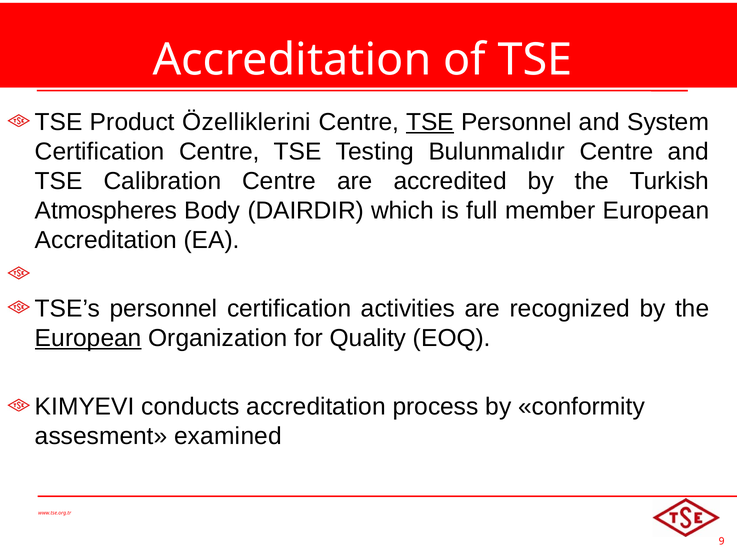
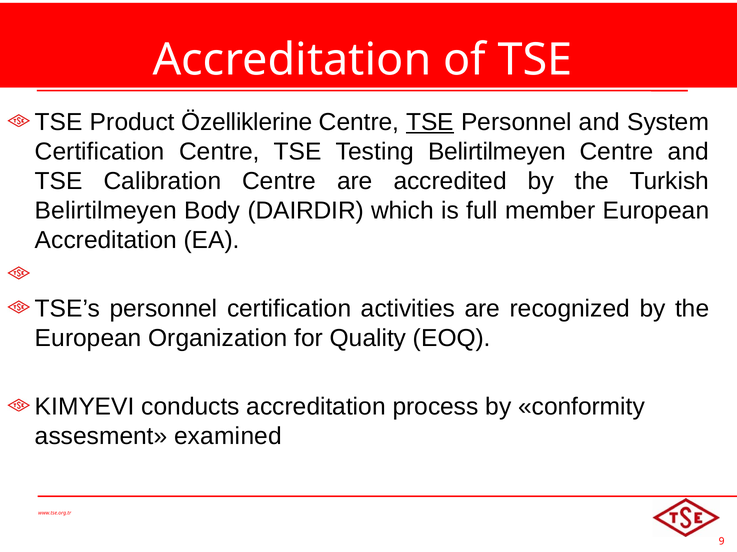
Özelliklerini: Özelliklerini -> Özelliklerine
Testing Bulunmalıdır: Bulunmalıdır -> Belirtilmeyen
Atmospheres at (106, 211): Atmospheres -> Belirtilmeyen
European at (88, 339) underline: present -> none
